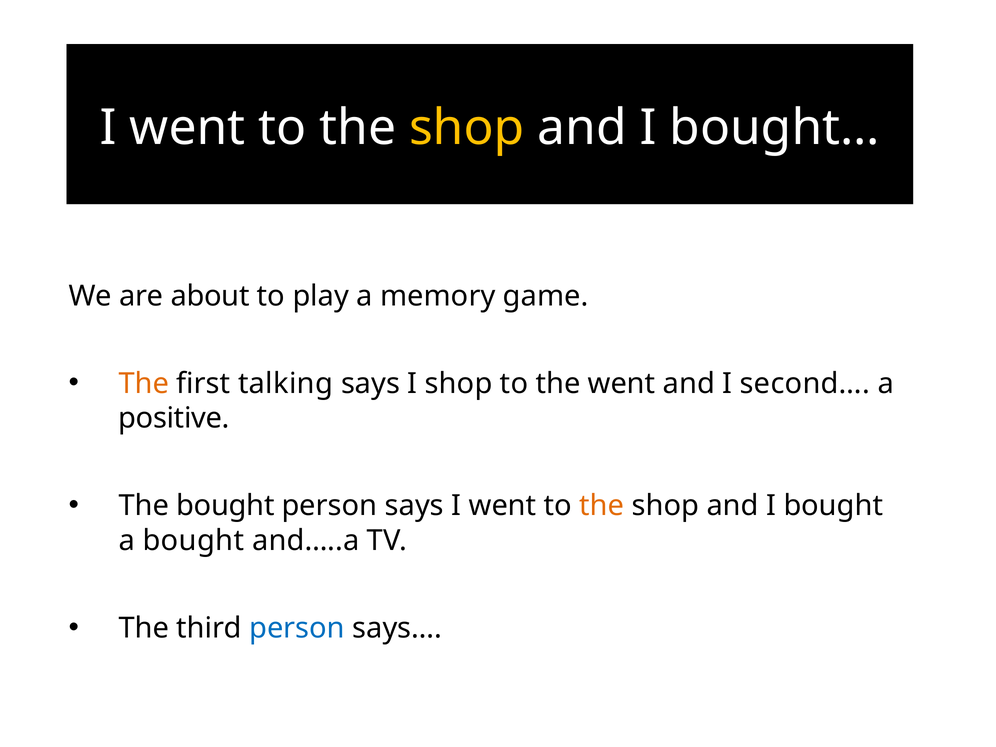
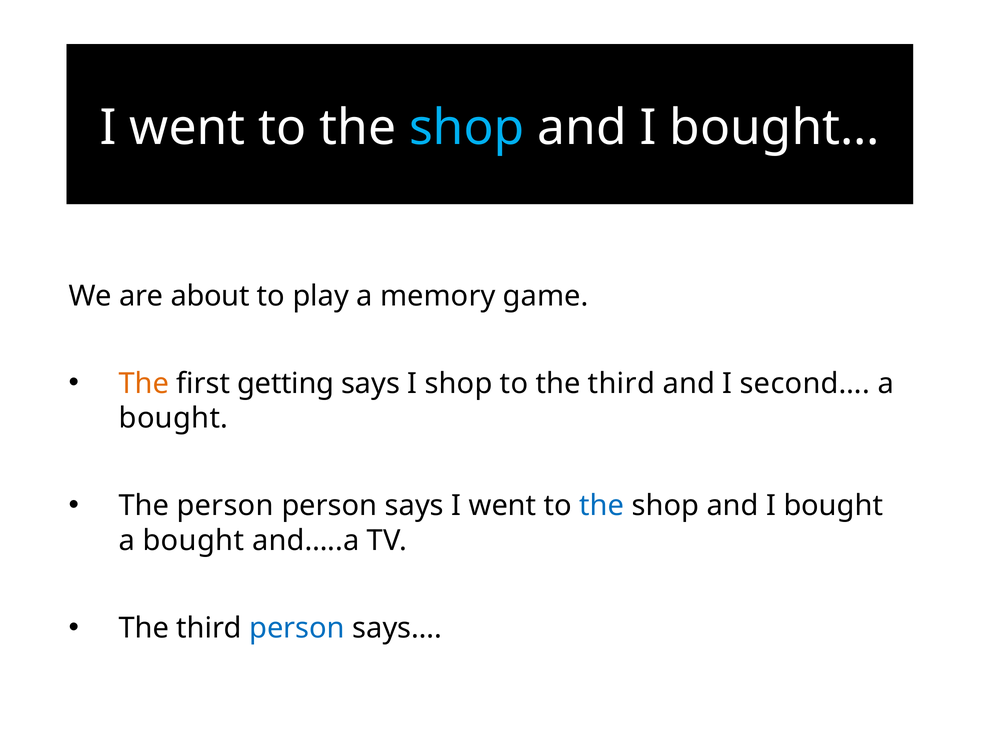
shop at (467, 128) colour: yellow -> light blue
talking: talking -> getting
to the went: went -> third
positive at (174, 418): positive -> bought
The bought: bought -> person
the at (602, 506) colour: orange -> blue
